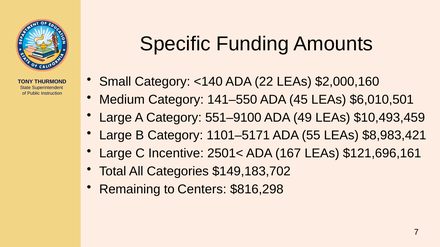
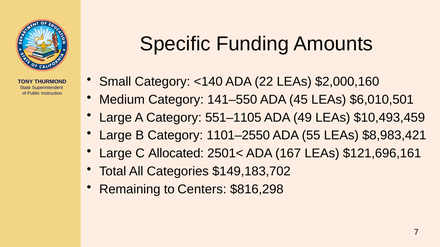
551–9100: 551–9100 -> 551–1105
1101–5171: 1101–5171 -> 1101–2550
Incentive: Incentive -> Allocated
